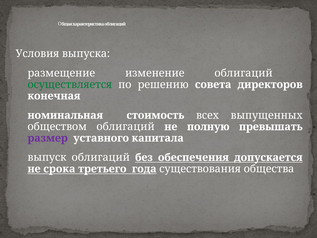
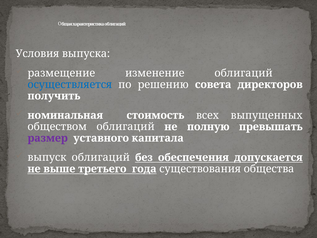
осуществляется colour: green -> blue
конечная: конечная -> получить
срока: срока -> выше
